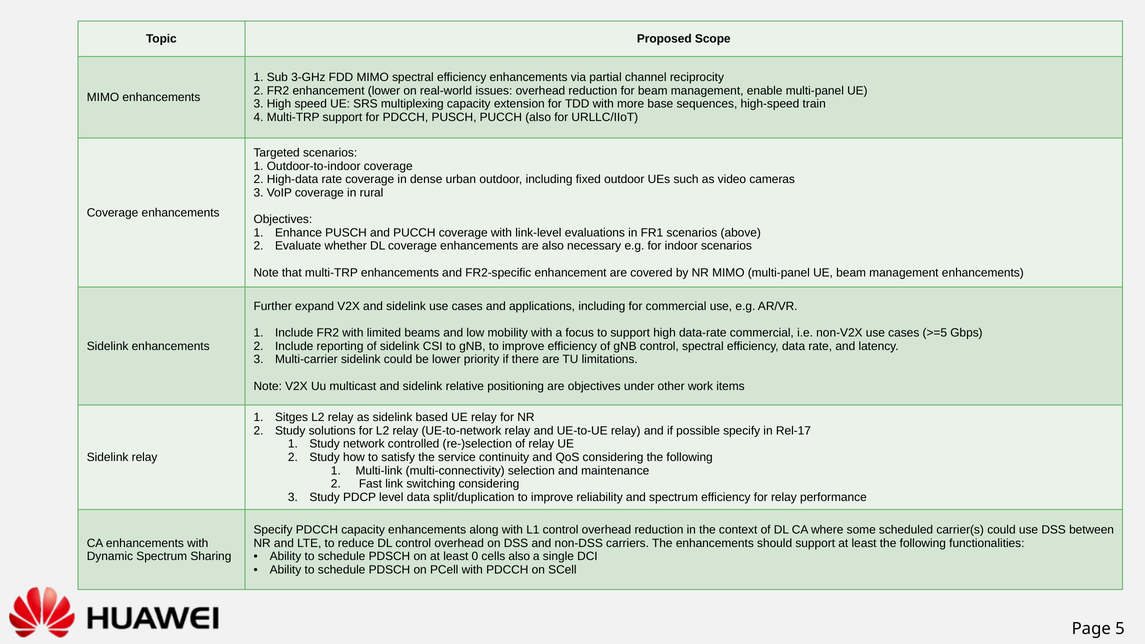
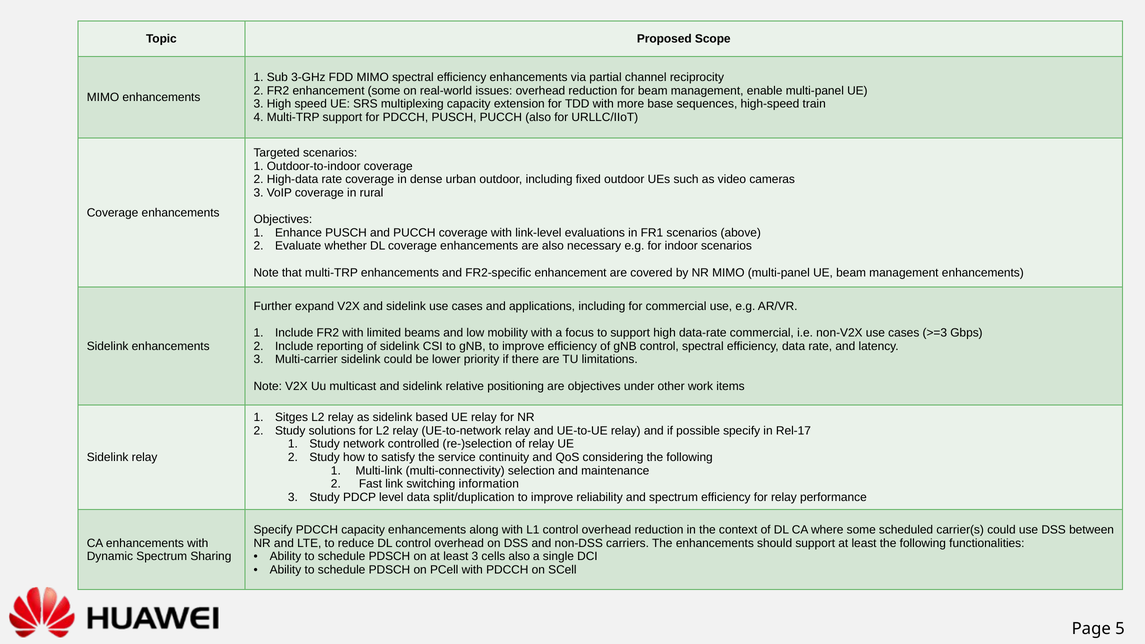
enhancement lower: lower -> some
>=5: >=5 -> >=3
switching considering: considering -> information
least 0: 0 -> 3
